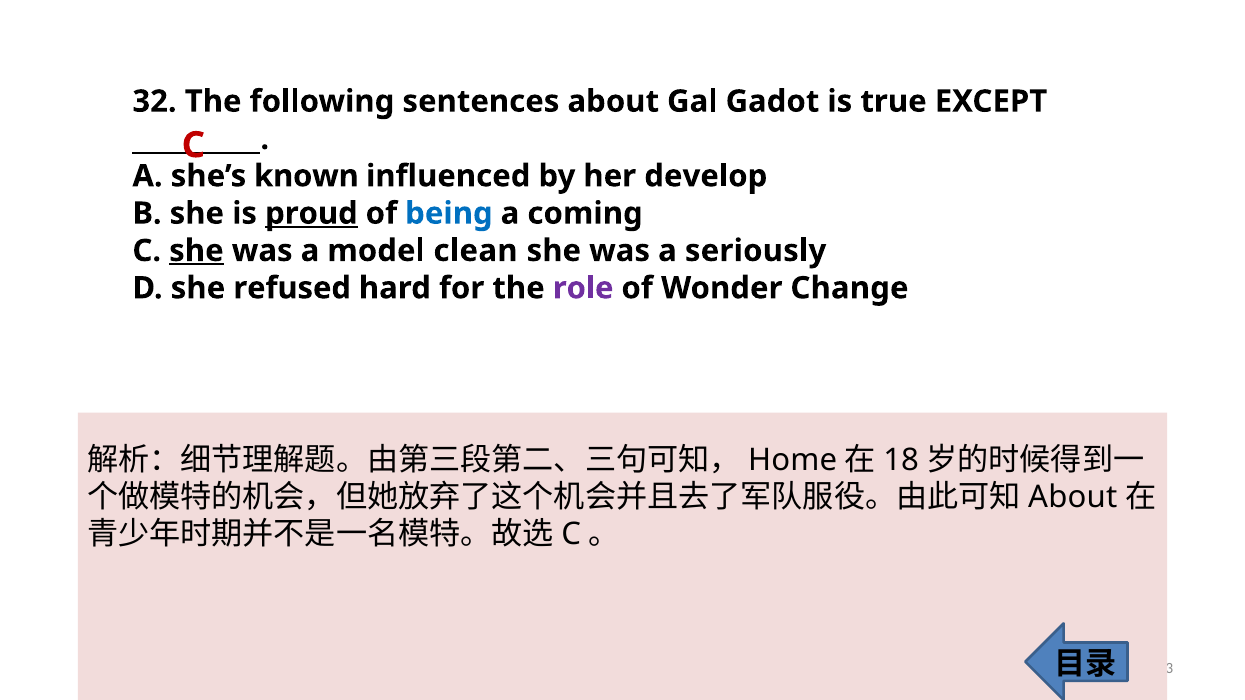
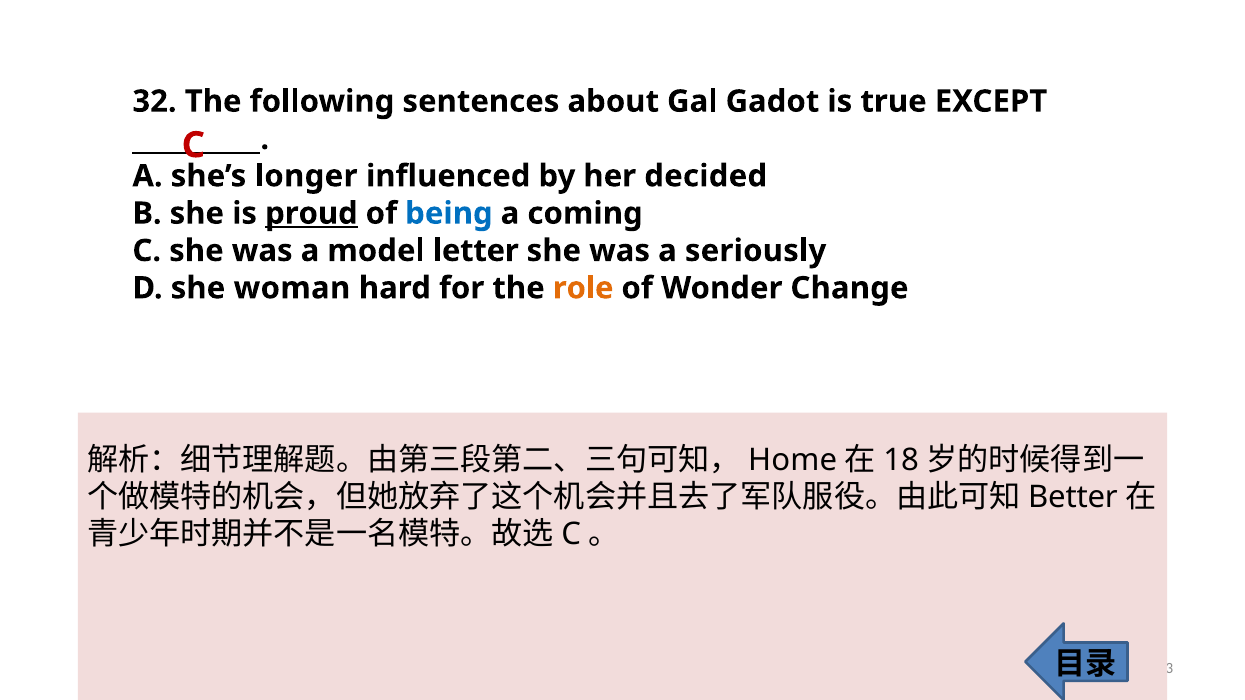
known: known -> longer
develop: develop -> decided
she at (196, 251) underline: present -> none
clean: clean -> letter
refused: refused -> woman
role colour: purple -> orange
About at (1073, 497): About -> Better
